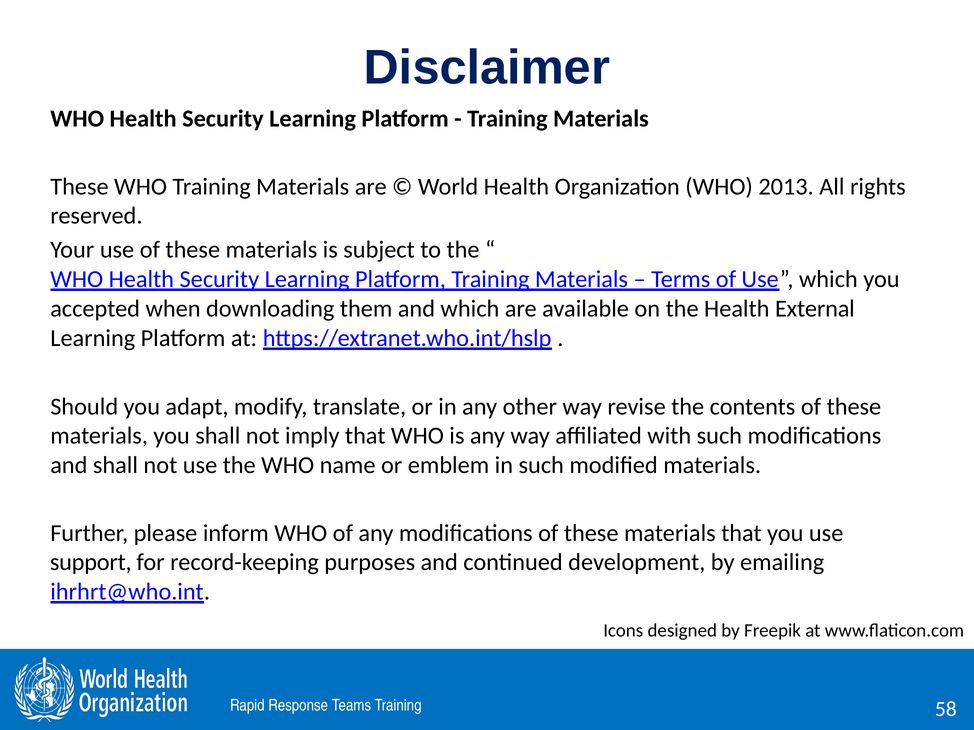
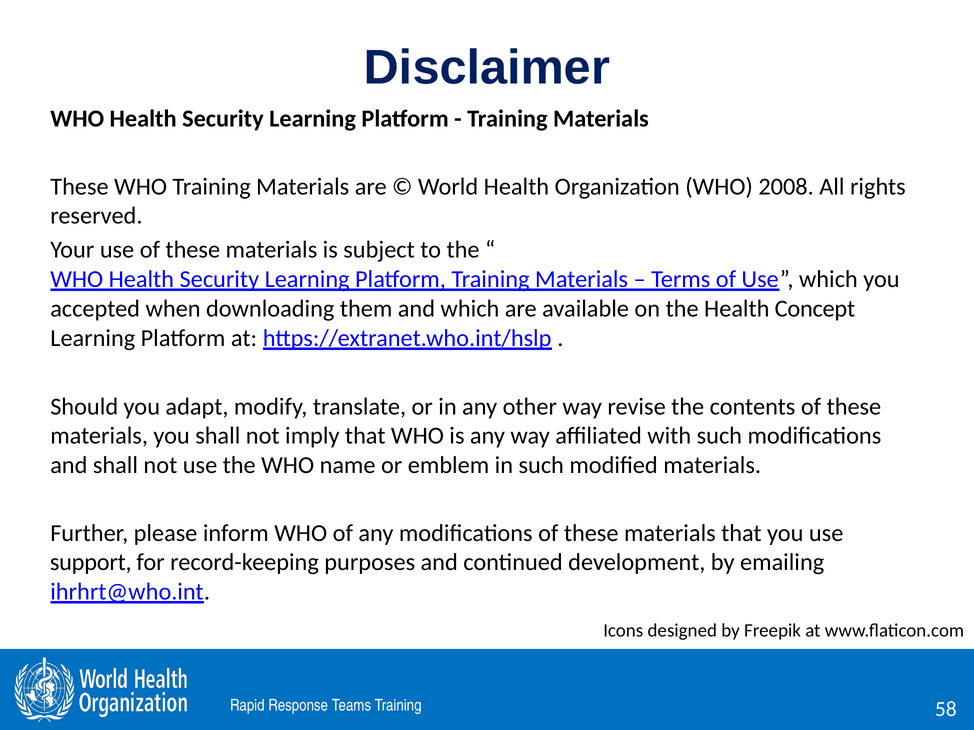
2013: 2013 -> 2008
External: External -> Concept
